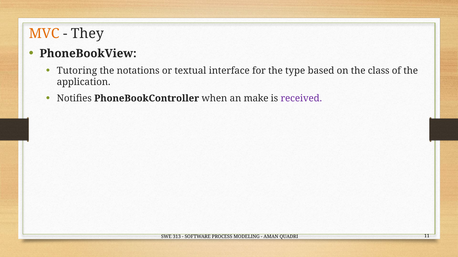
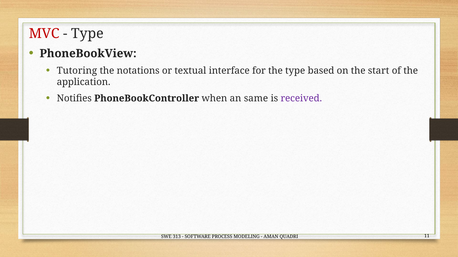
MVC colour: orange -> red
They at (87, 34): They -> Type
class: class -> start
make: make -> same
